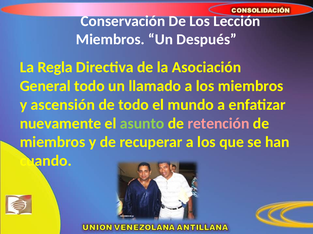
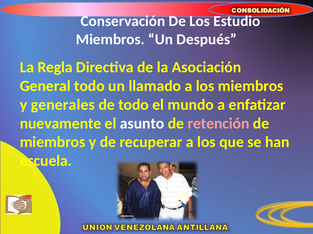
Lección: Lección -> Estudio
ascensión: ascensión -> generales
asunto colour: light green -> white
cuando: cuando -> escuela
